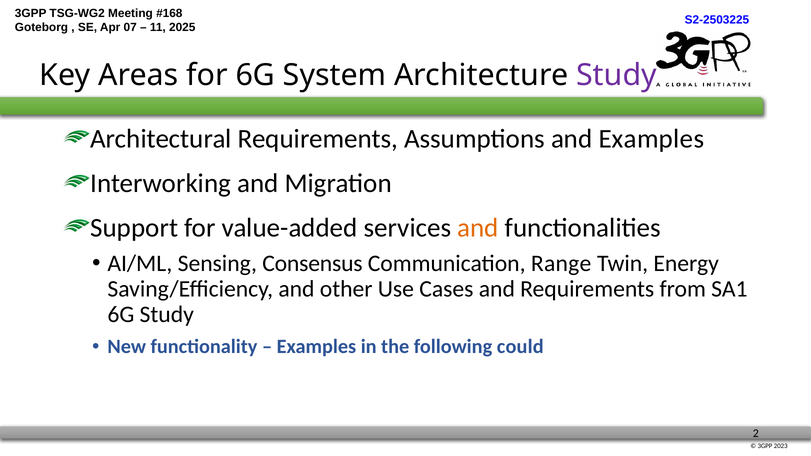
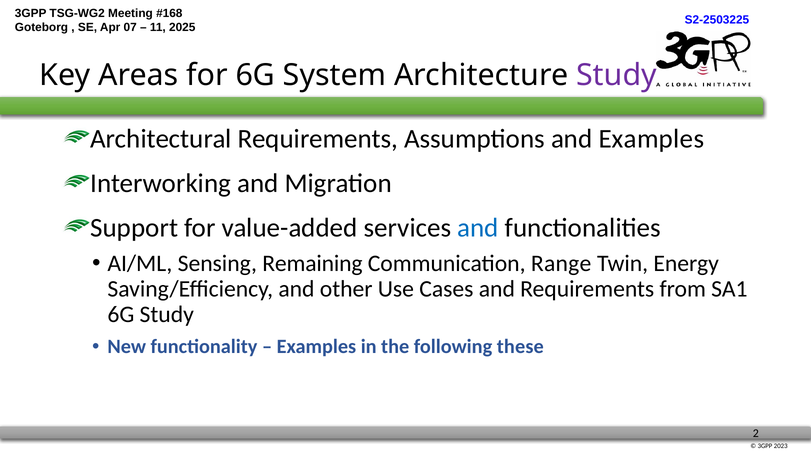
and at (478, 228) colour: orange -> blue
Consensus: Consensus -> Remaining
could: could -> these
